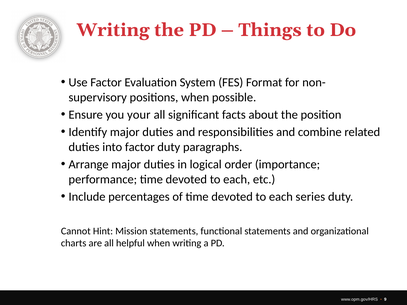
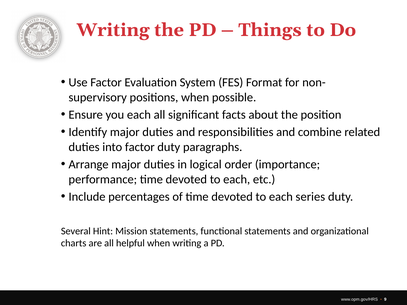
you your: your -> each
Cannot: Cannot -> Several
